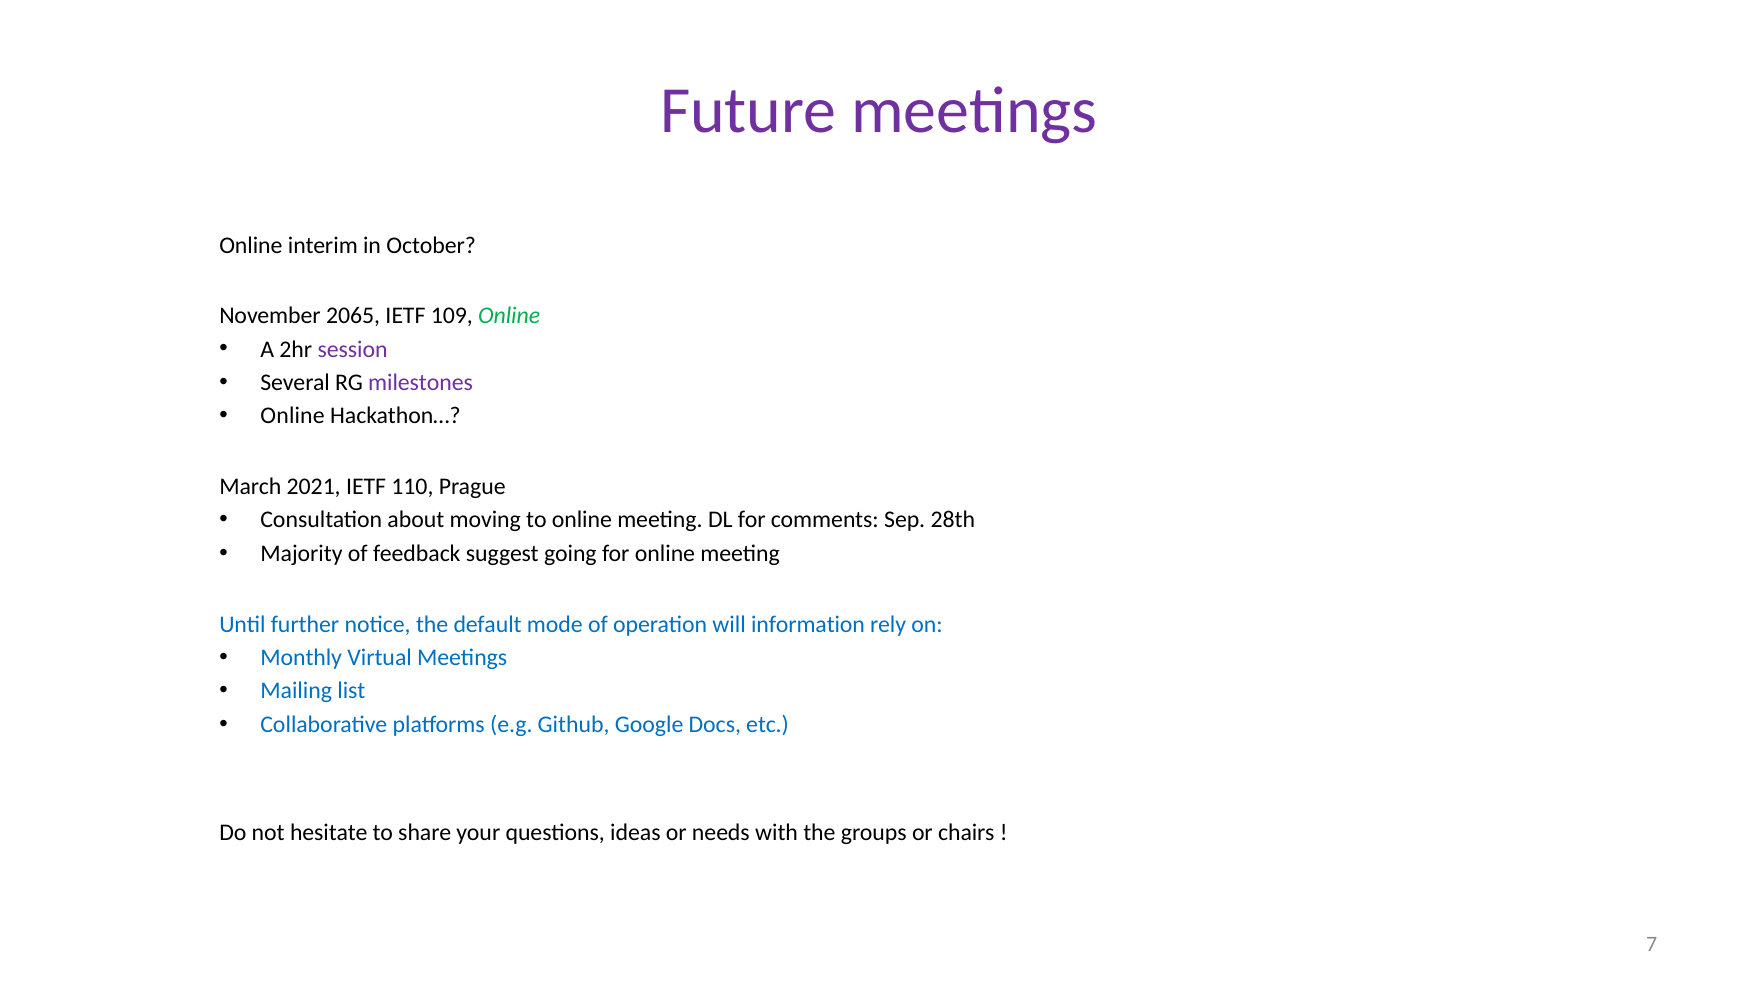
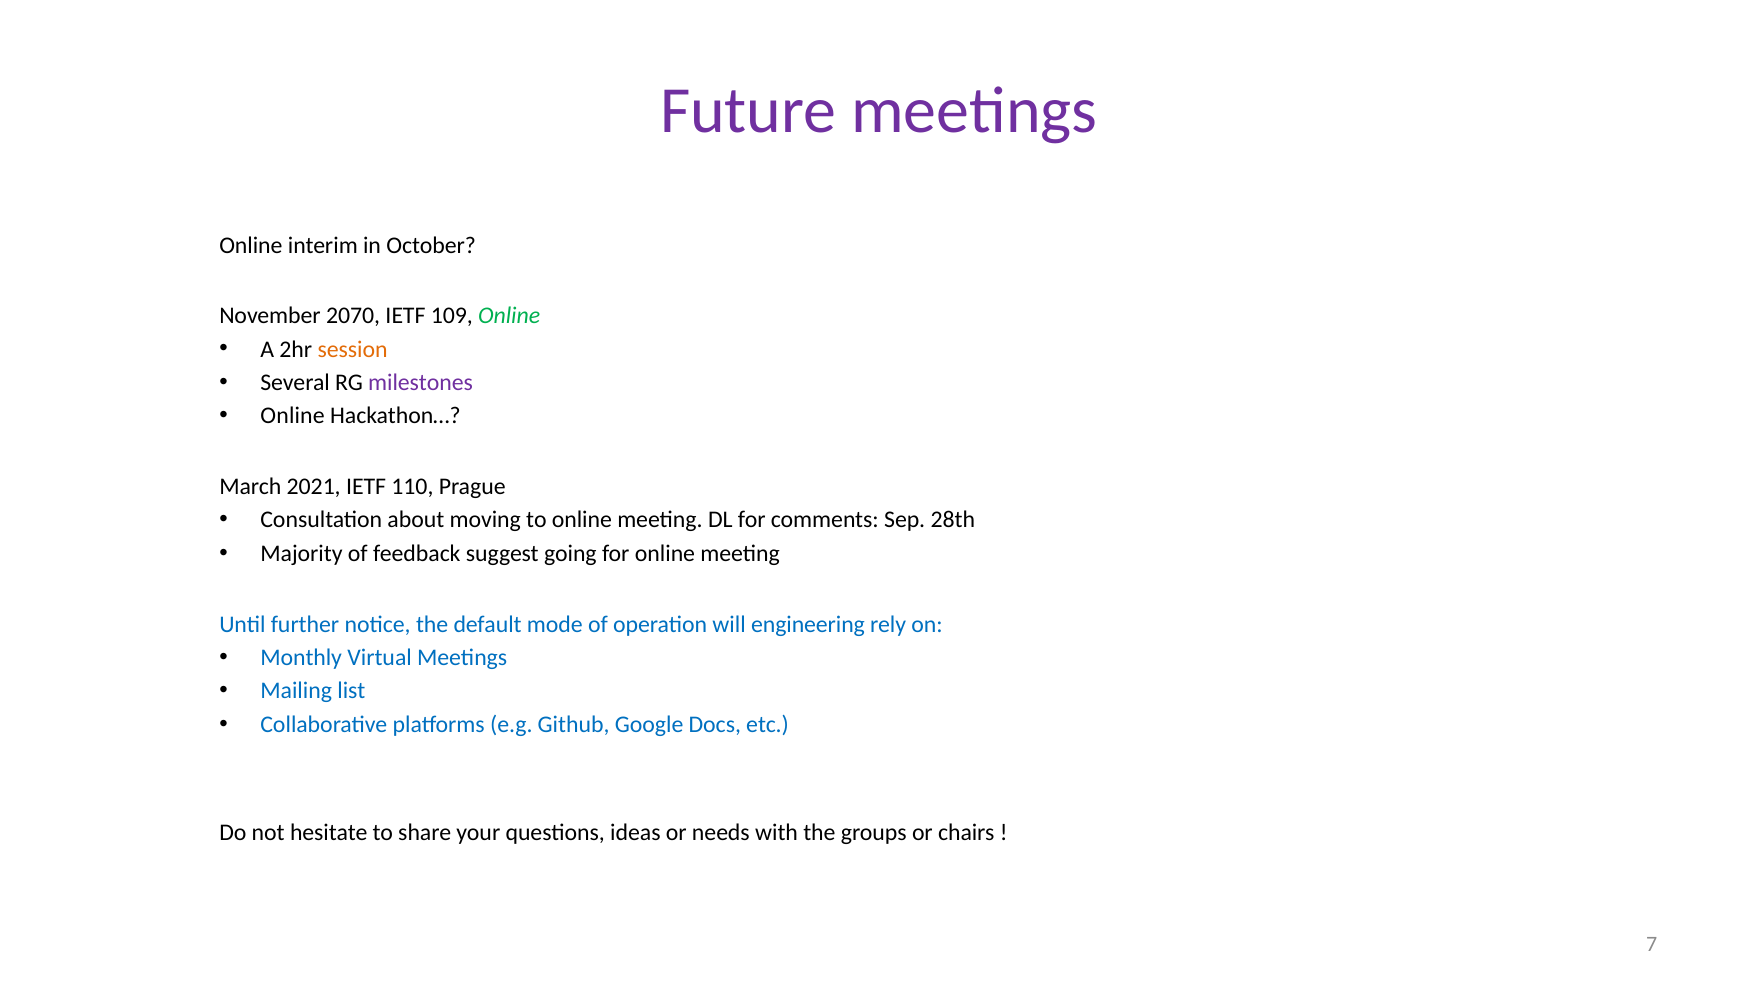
2065: 2065 -> 2070
session colour: purple -> orange
information: information -> engineering
